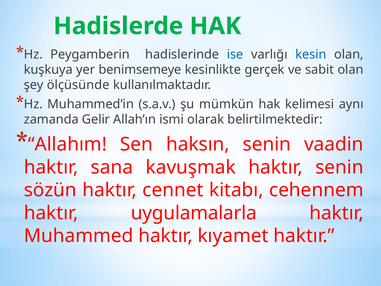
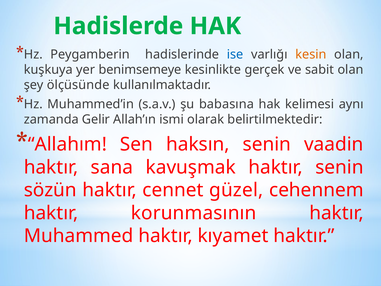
kesin colour: blue -> orange
mümkün: mümkün -> babasına
kitabı: kitabı -> güzel
uygulamalarla: uygulamalarla -> korunmasının
